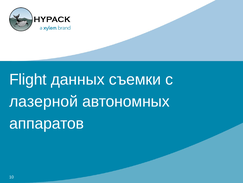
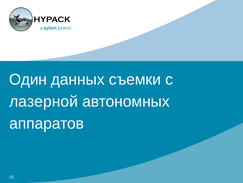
Flight: Flight -> Один
